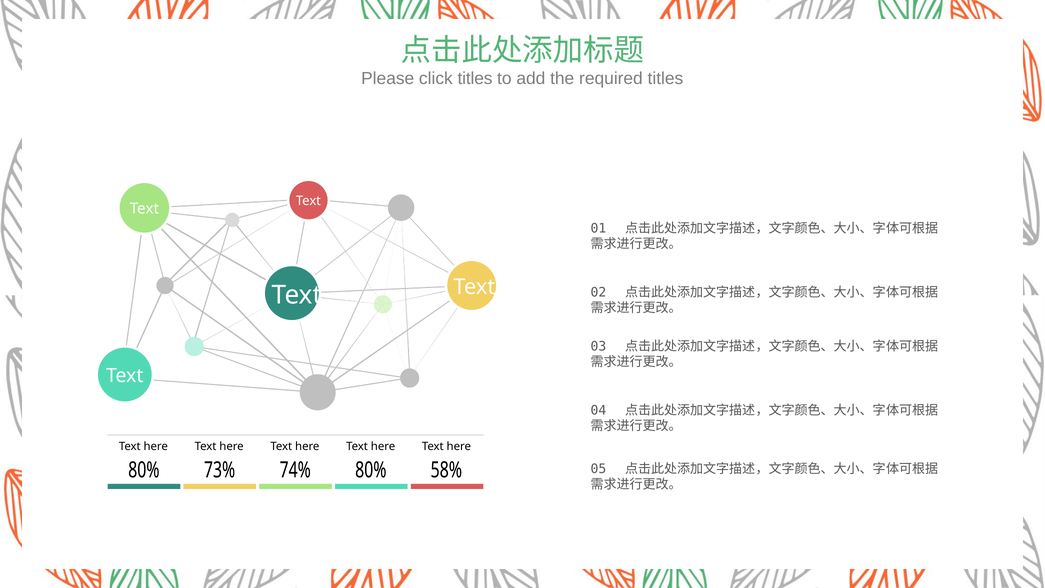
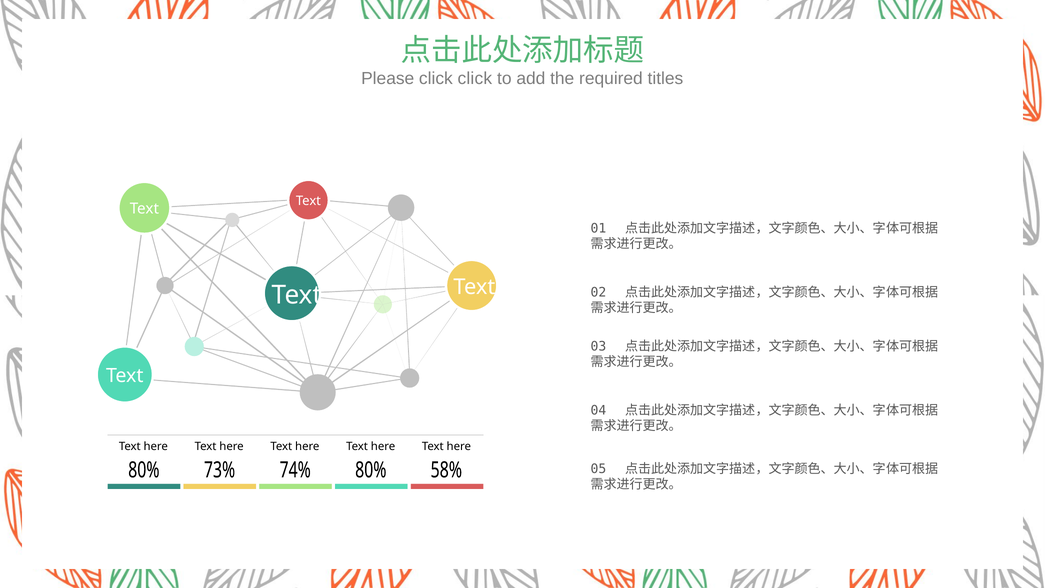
click titles: titles -> click
